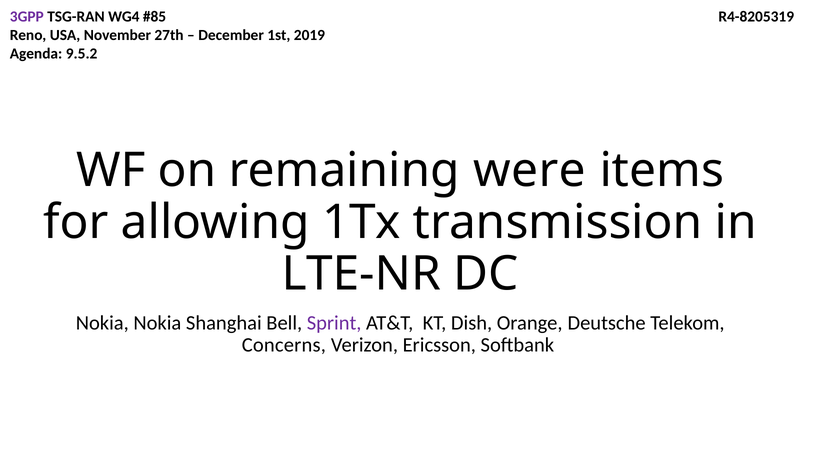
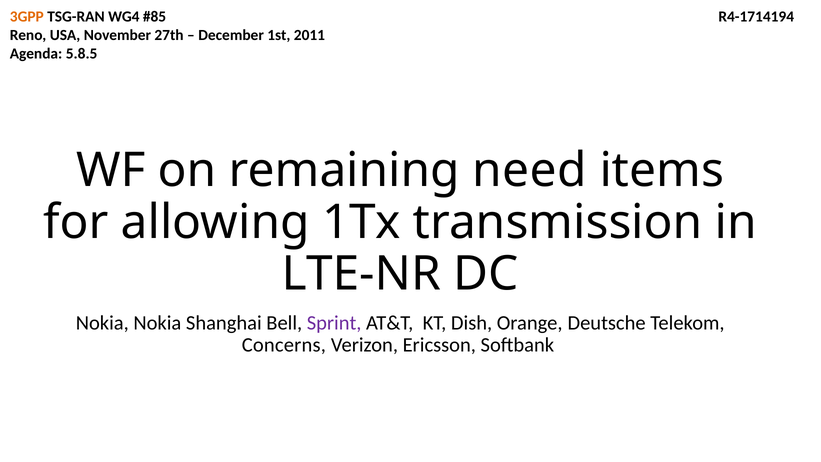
3GPP colour: purple -> orange
R4-8205319: R4-8205319 -> R4-1714194
2019: 2019 -> 2011
9.5.2: 9.5.2 -> 5.8.5
were: were -> need
